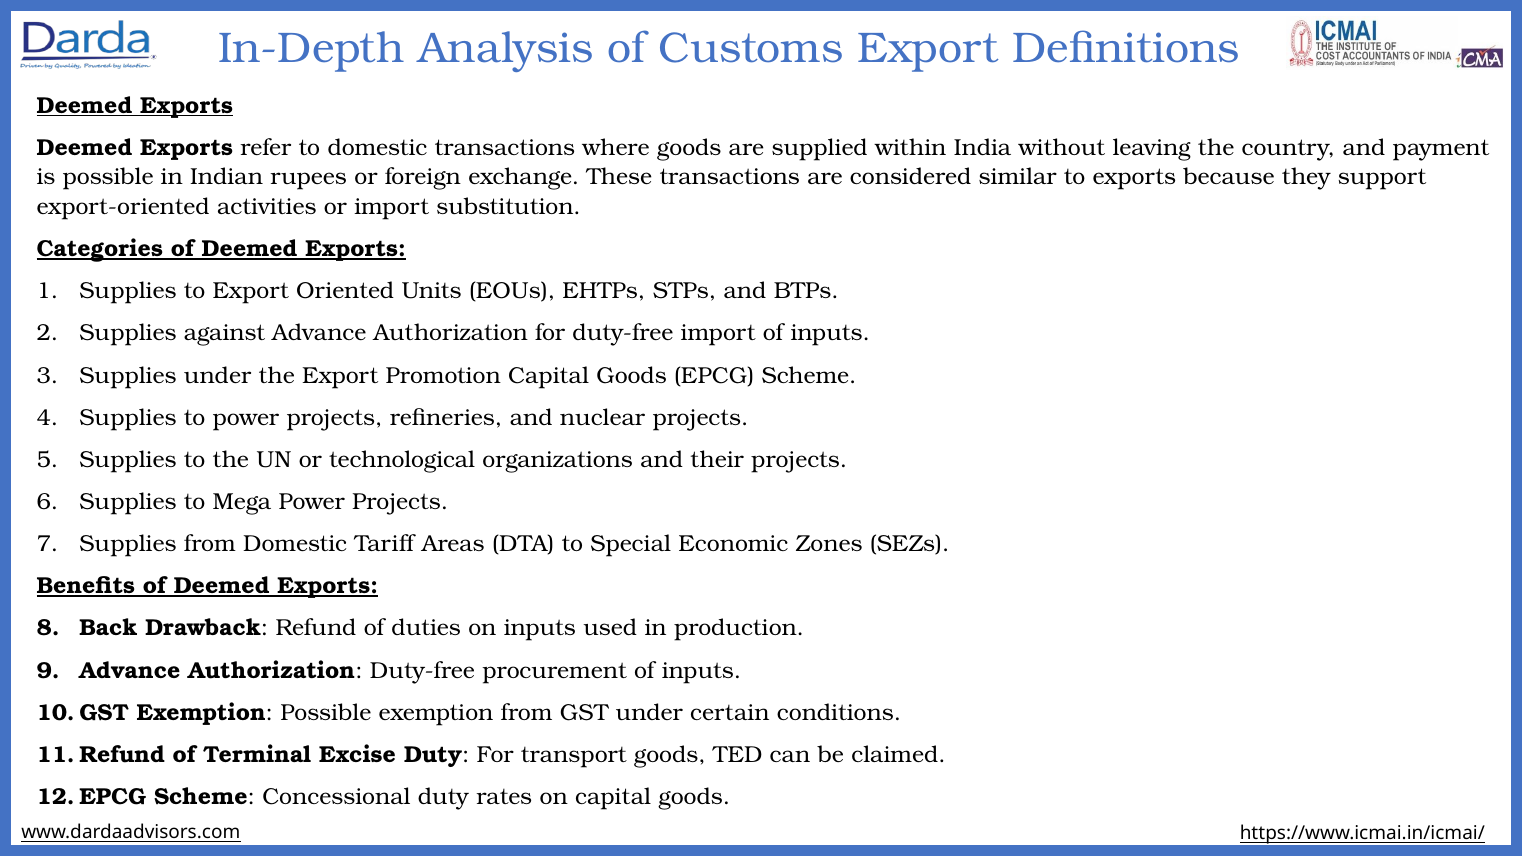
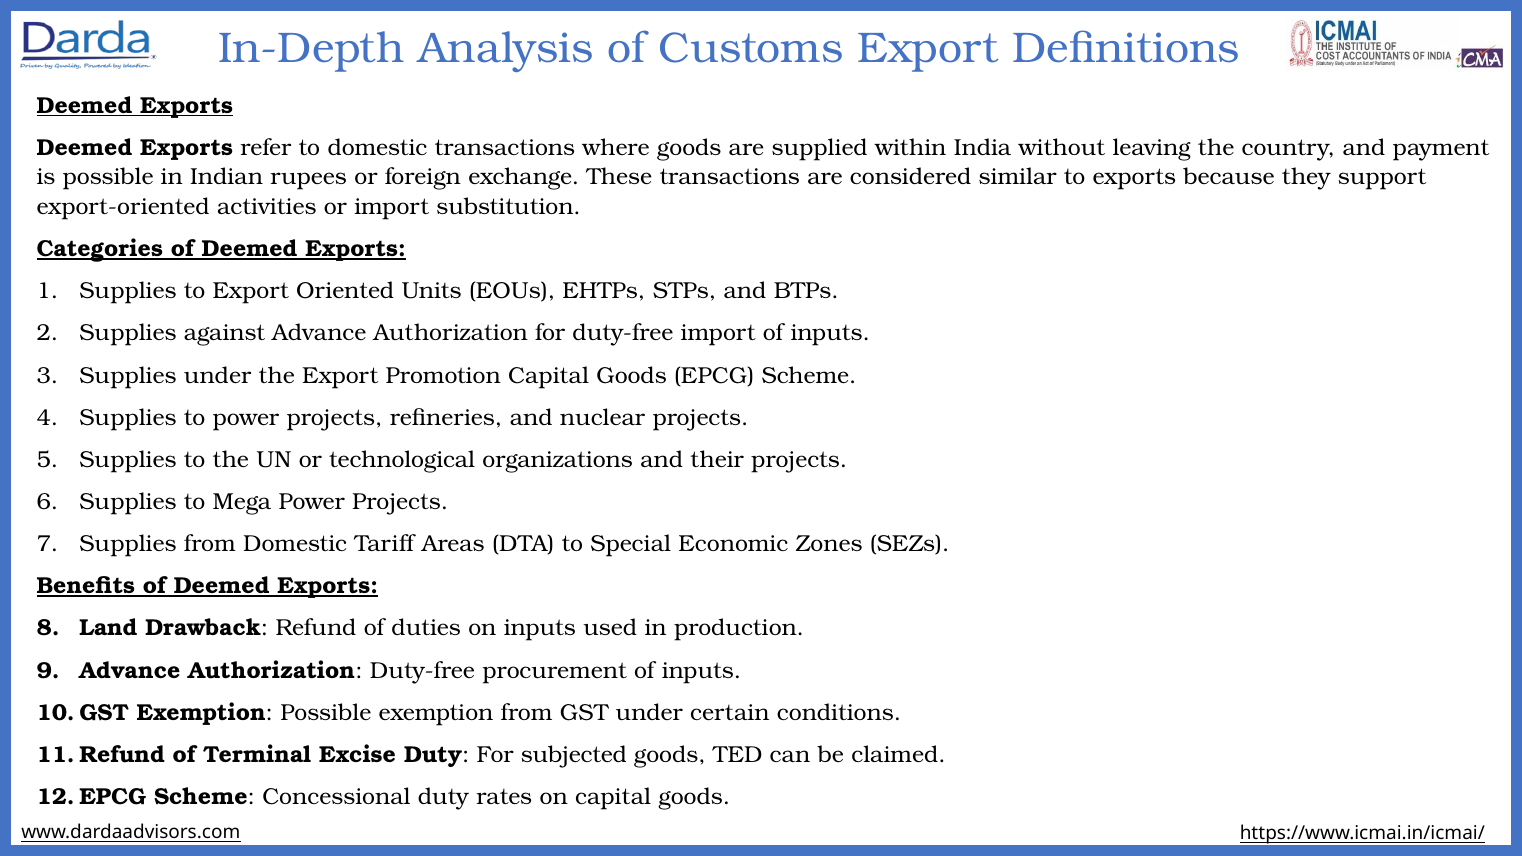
Back: Back -> Land
transport: transport -> subjected
